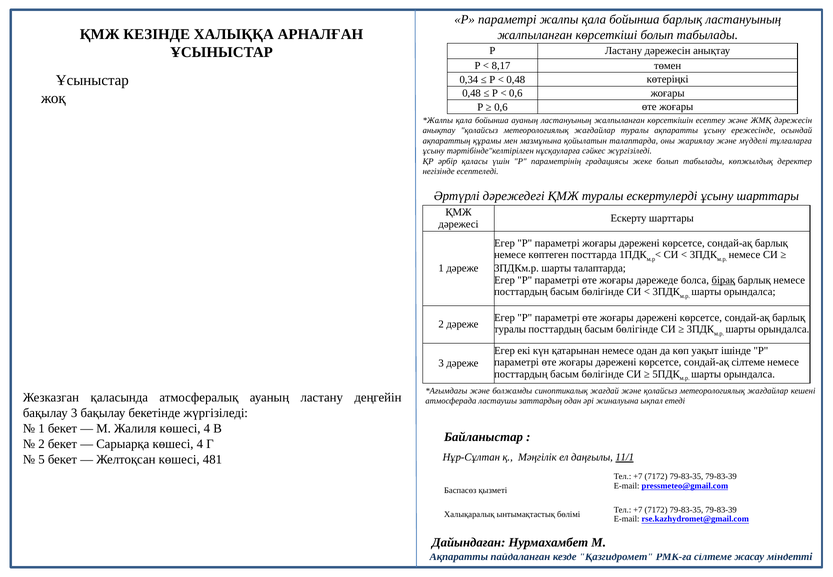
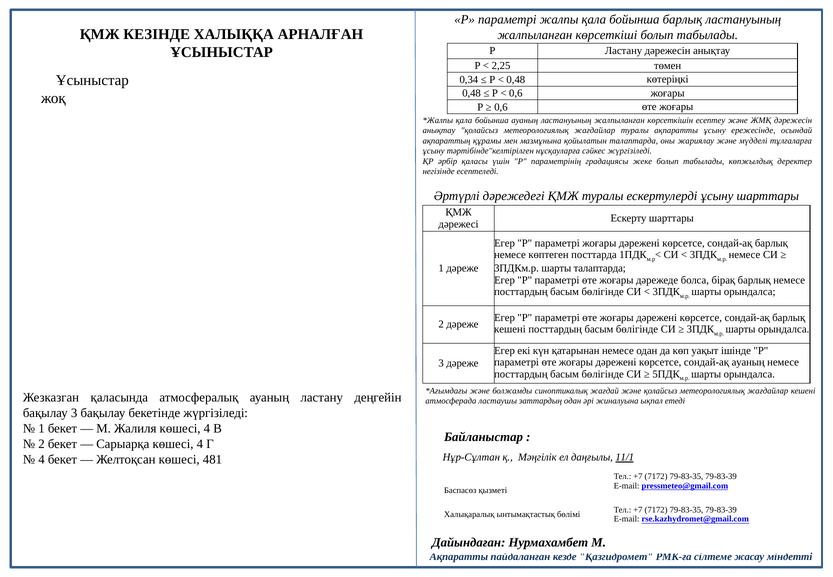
8,17: 8,17 -> 2,25
бірақ underline: present -> none
туралы at (510, 329): туралы -> кешені
сондай-ақ сілтеме: сілтеме -> ауаның
5 at (42, 459): 5 -> 4
